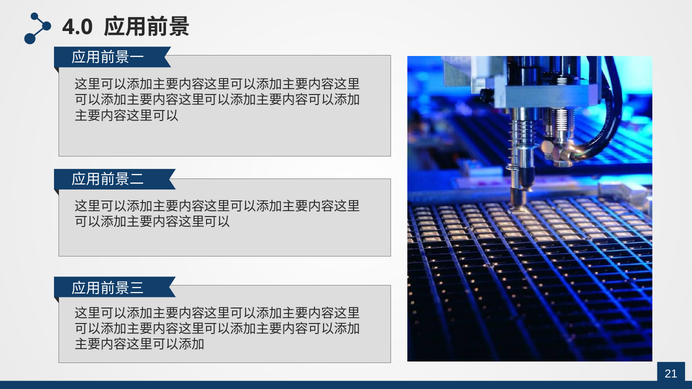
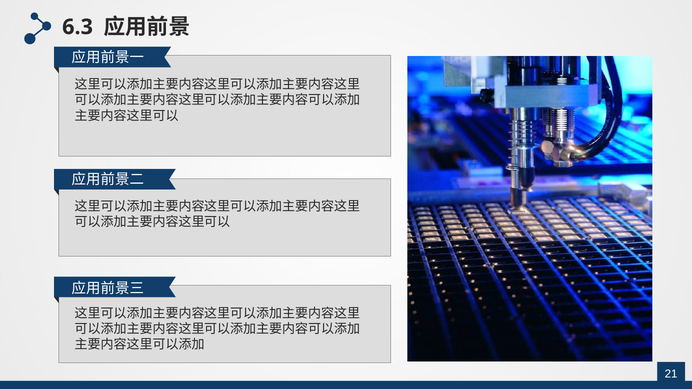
4.0: 4.0 -> 6.3
